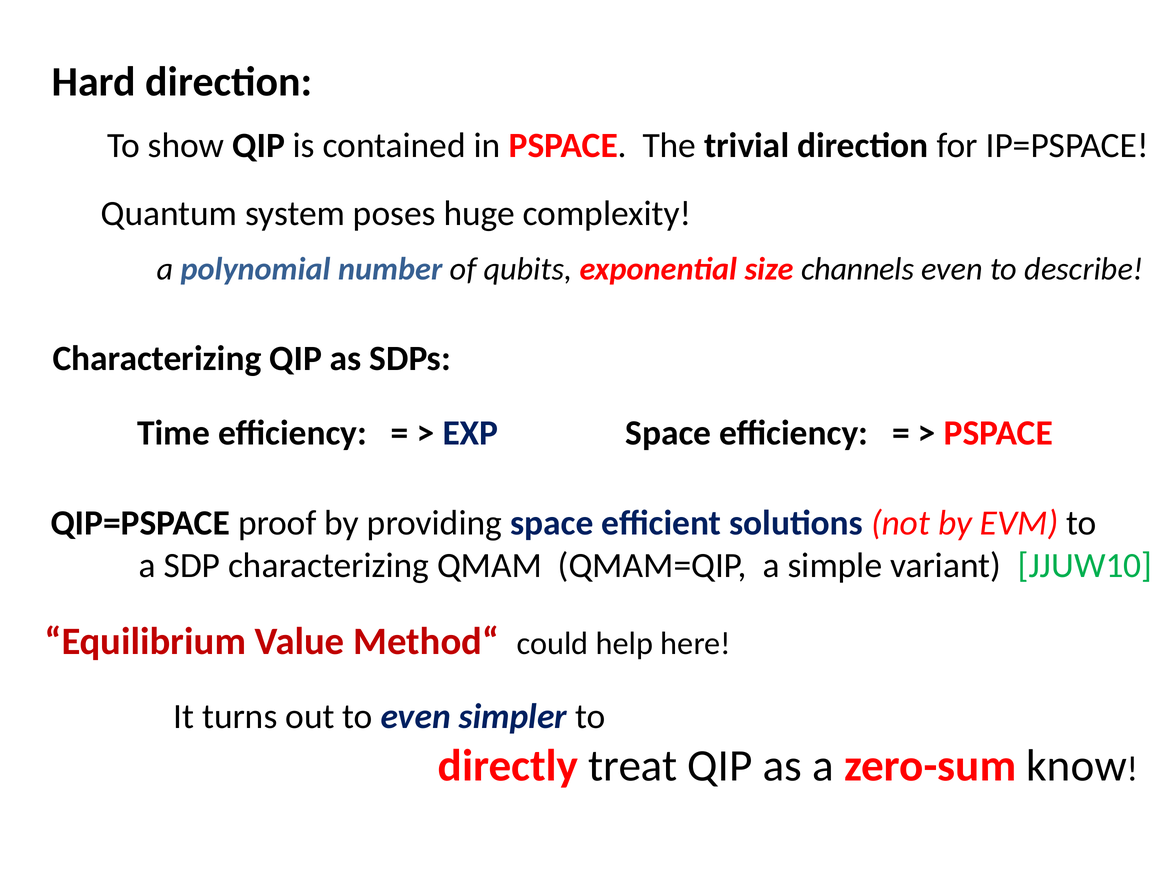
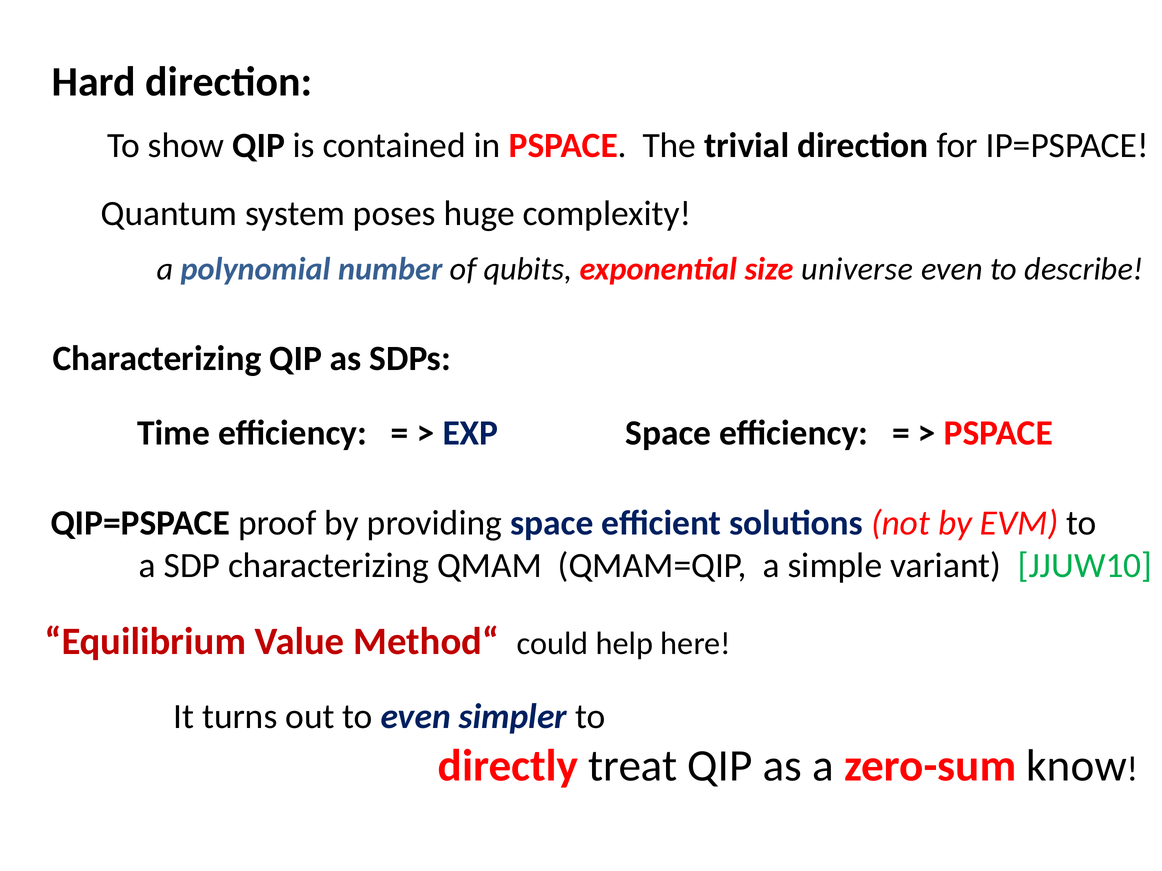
channels: channels -> universe
